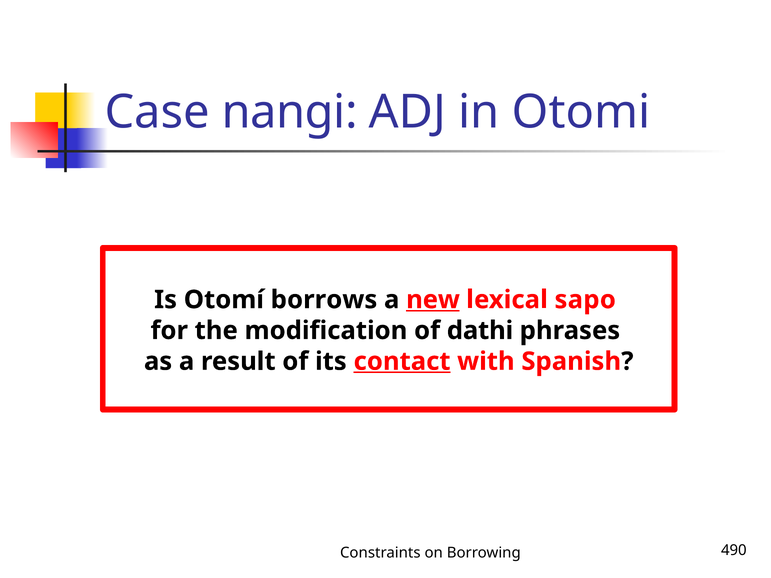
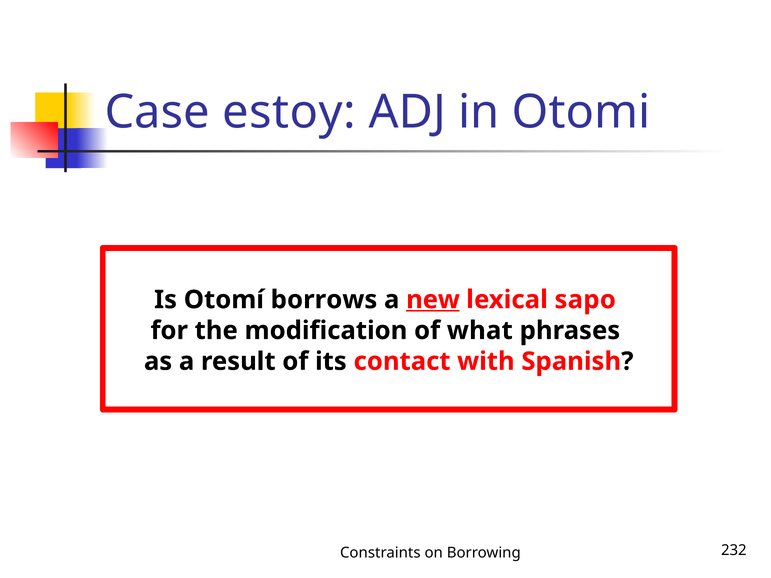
nangi: nangi -> estoy
dathi: dathi -> what
contact underline: present -> none
490: 490 -> 232
